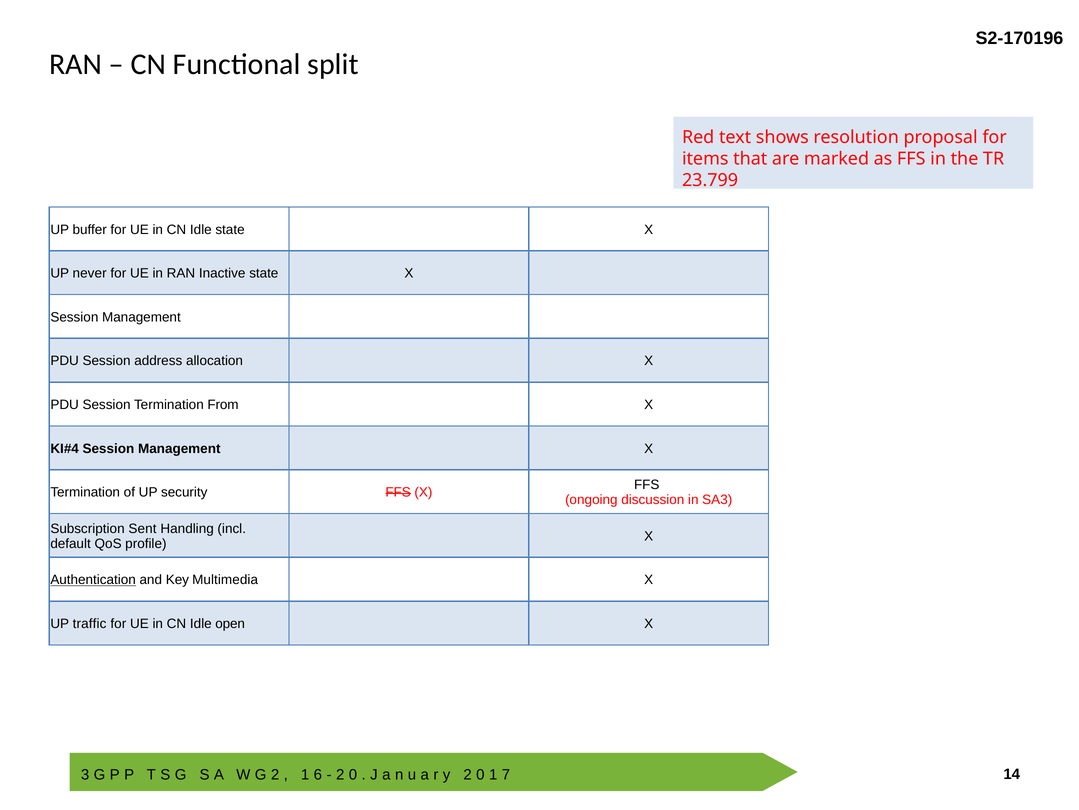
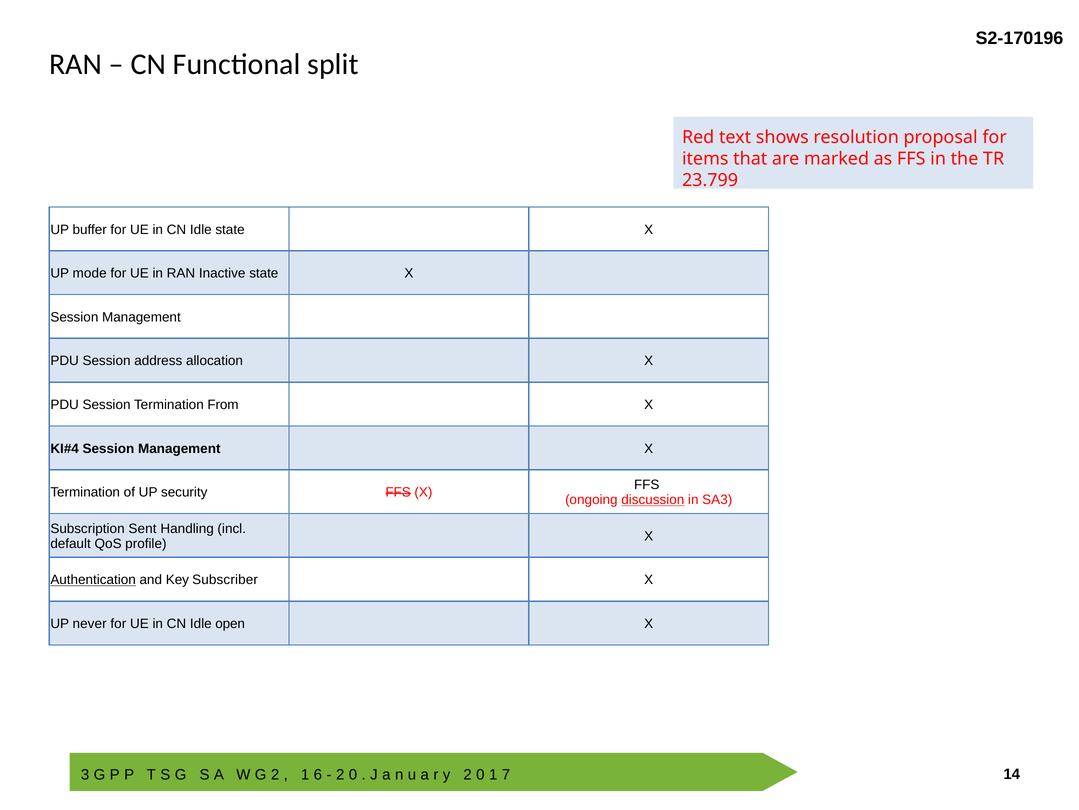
never: never -> mode
discussion underline: none -> present
Multimedia: Multimedia -> Subscriber
traffic: traffic -> never
